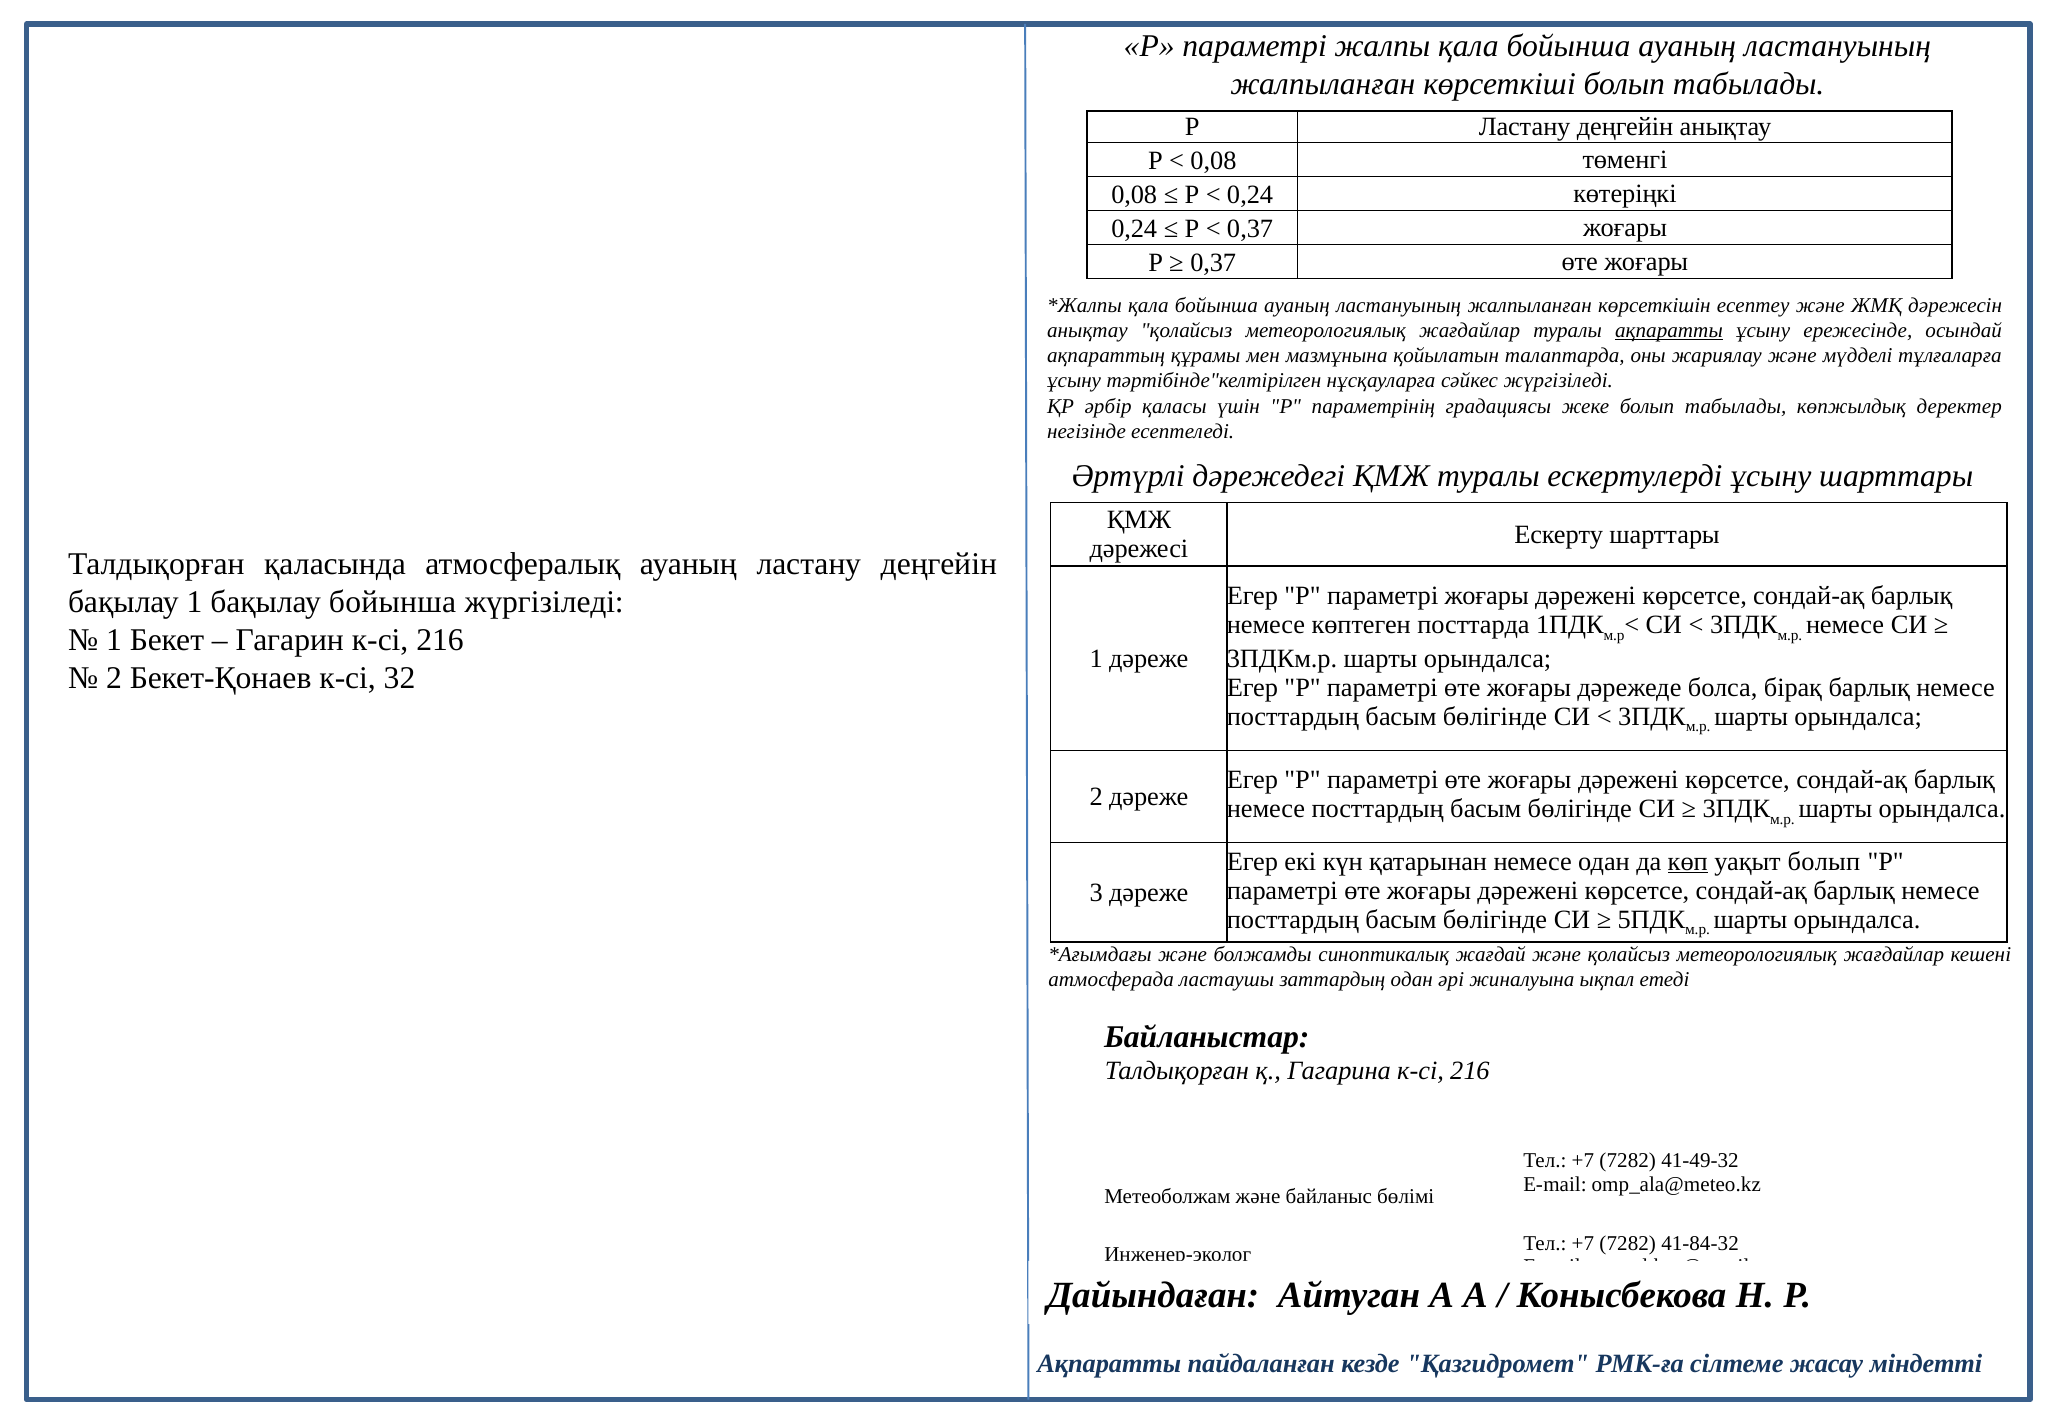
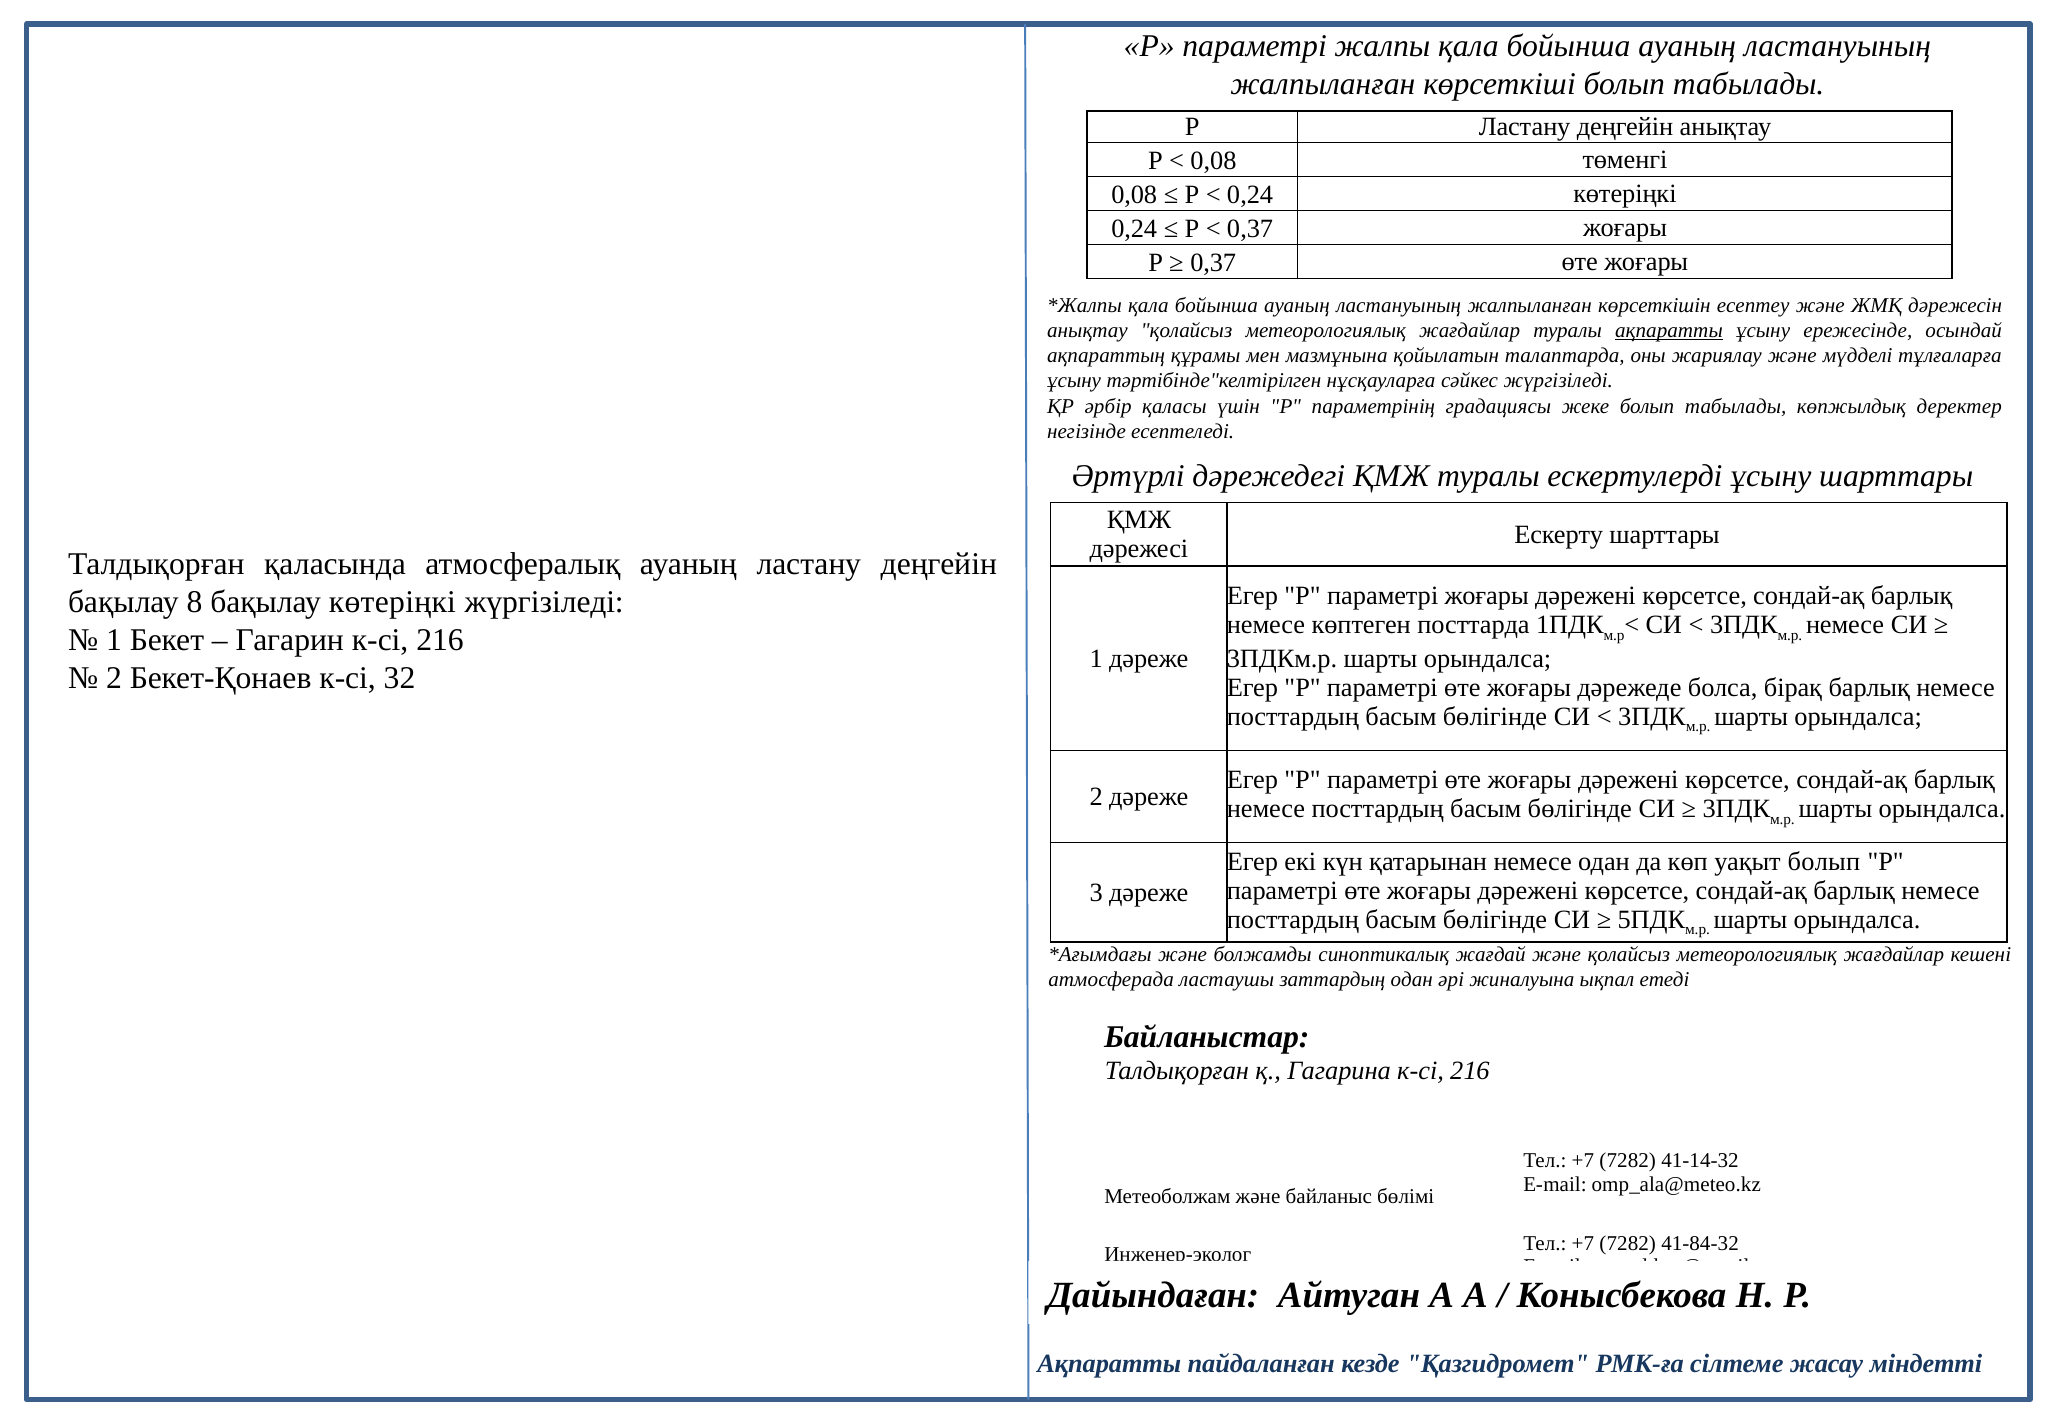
бақылау 1: 1 -> 8
бақылау бойынша: бойынша -> көтеріңкі
көп underline: present -> none
41-49-32: 41-49-32 -> 41-14-32
